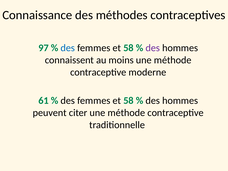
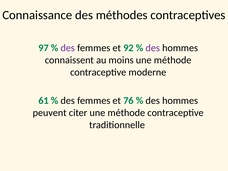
des at (68, 48) colour: blue -> purple
58 at (128, 48): 58 -> 92
58 at (128, 101): 58 -> 76
